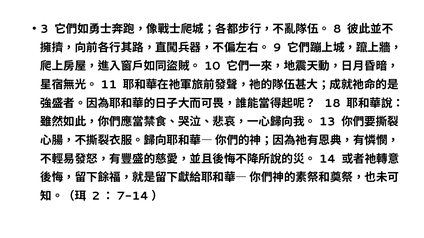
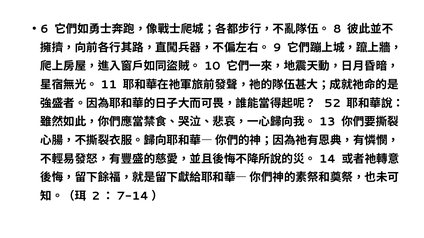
3: 3 -> 6
18: 18 -> 52
